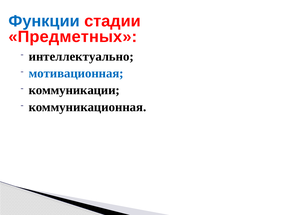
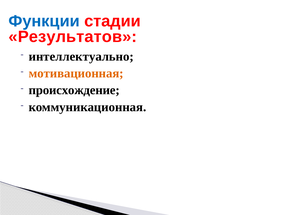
Предметных: Предметных -> Результатов
мотивационная colour: blue -> orange
коммуникации: коммуникации -> происхождение
